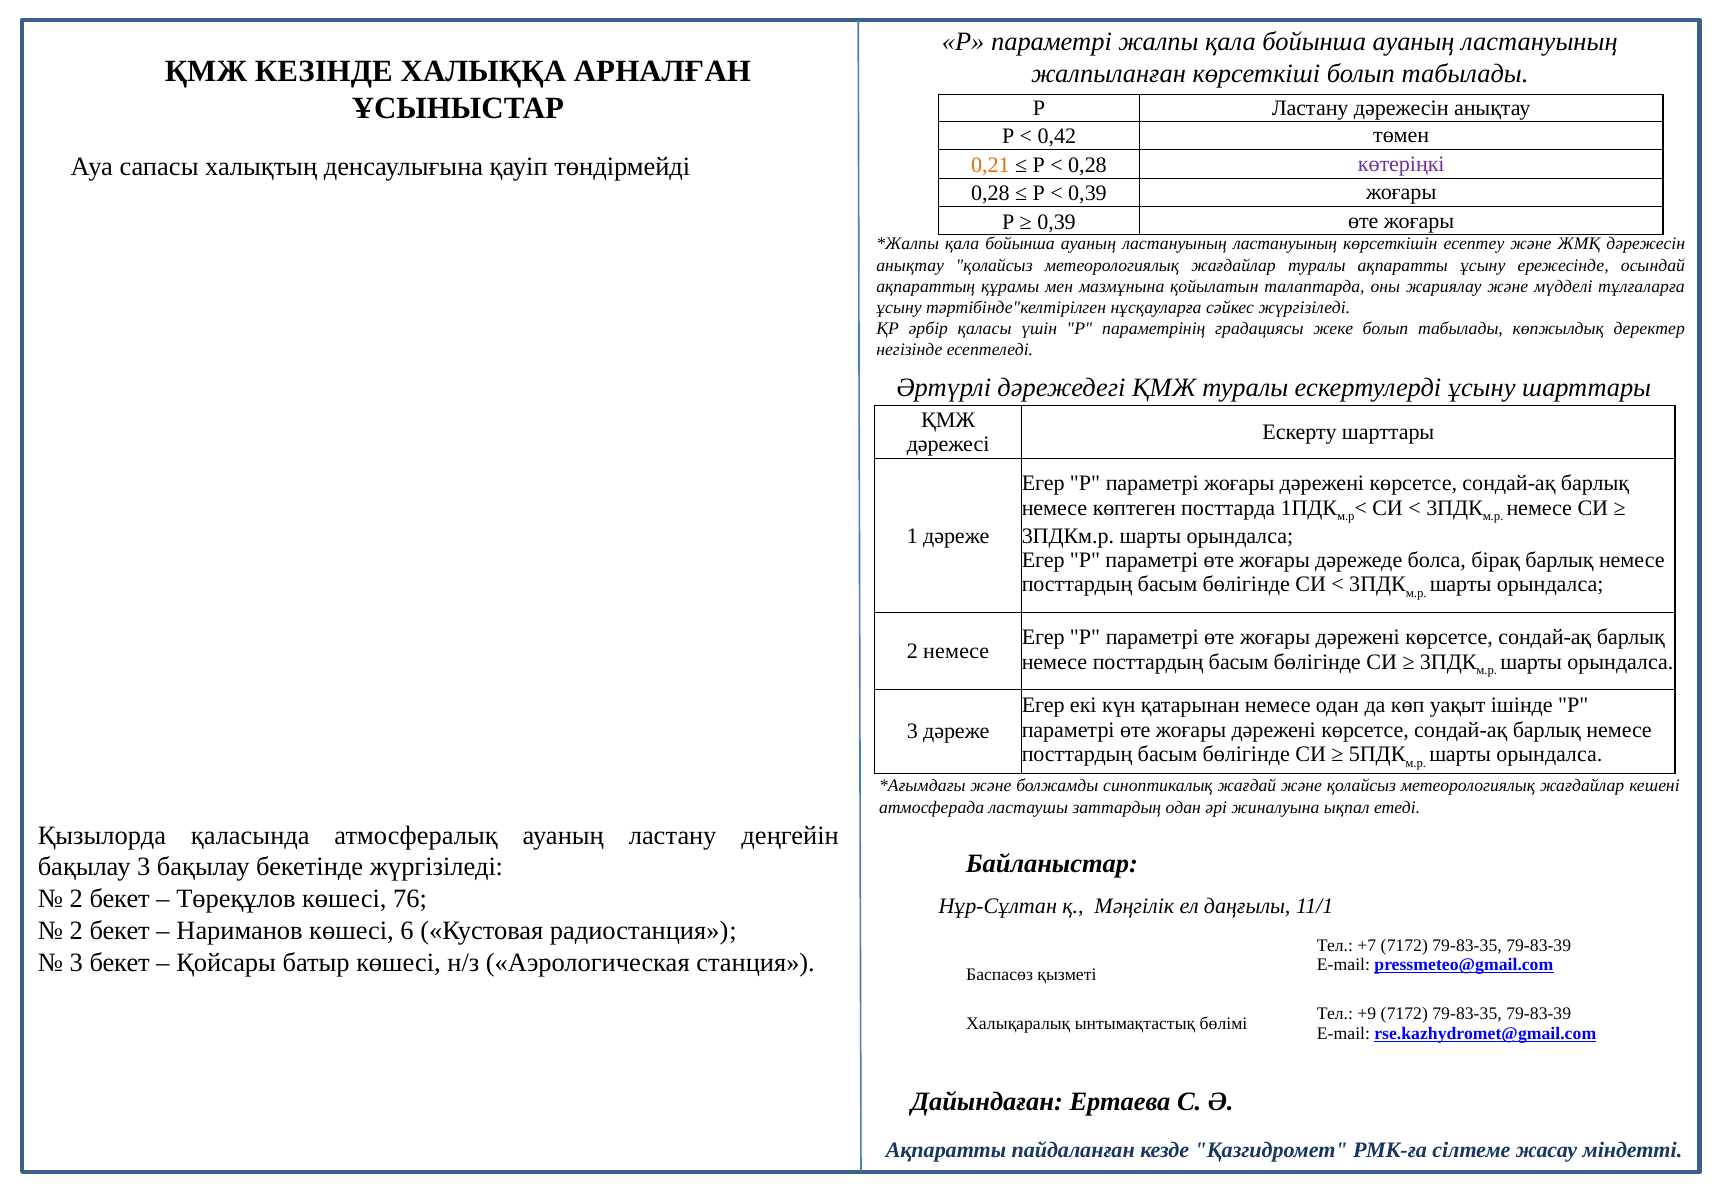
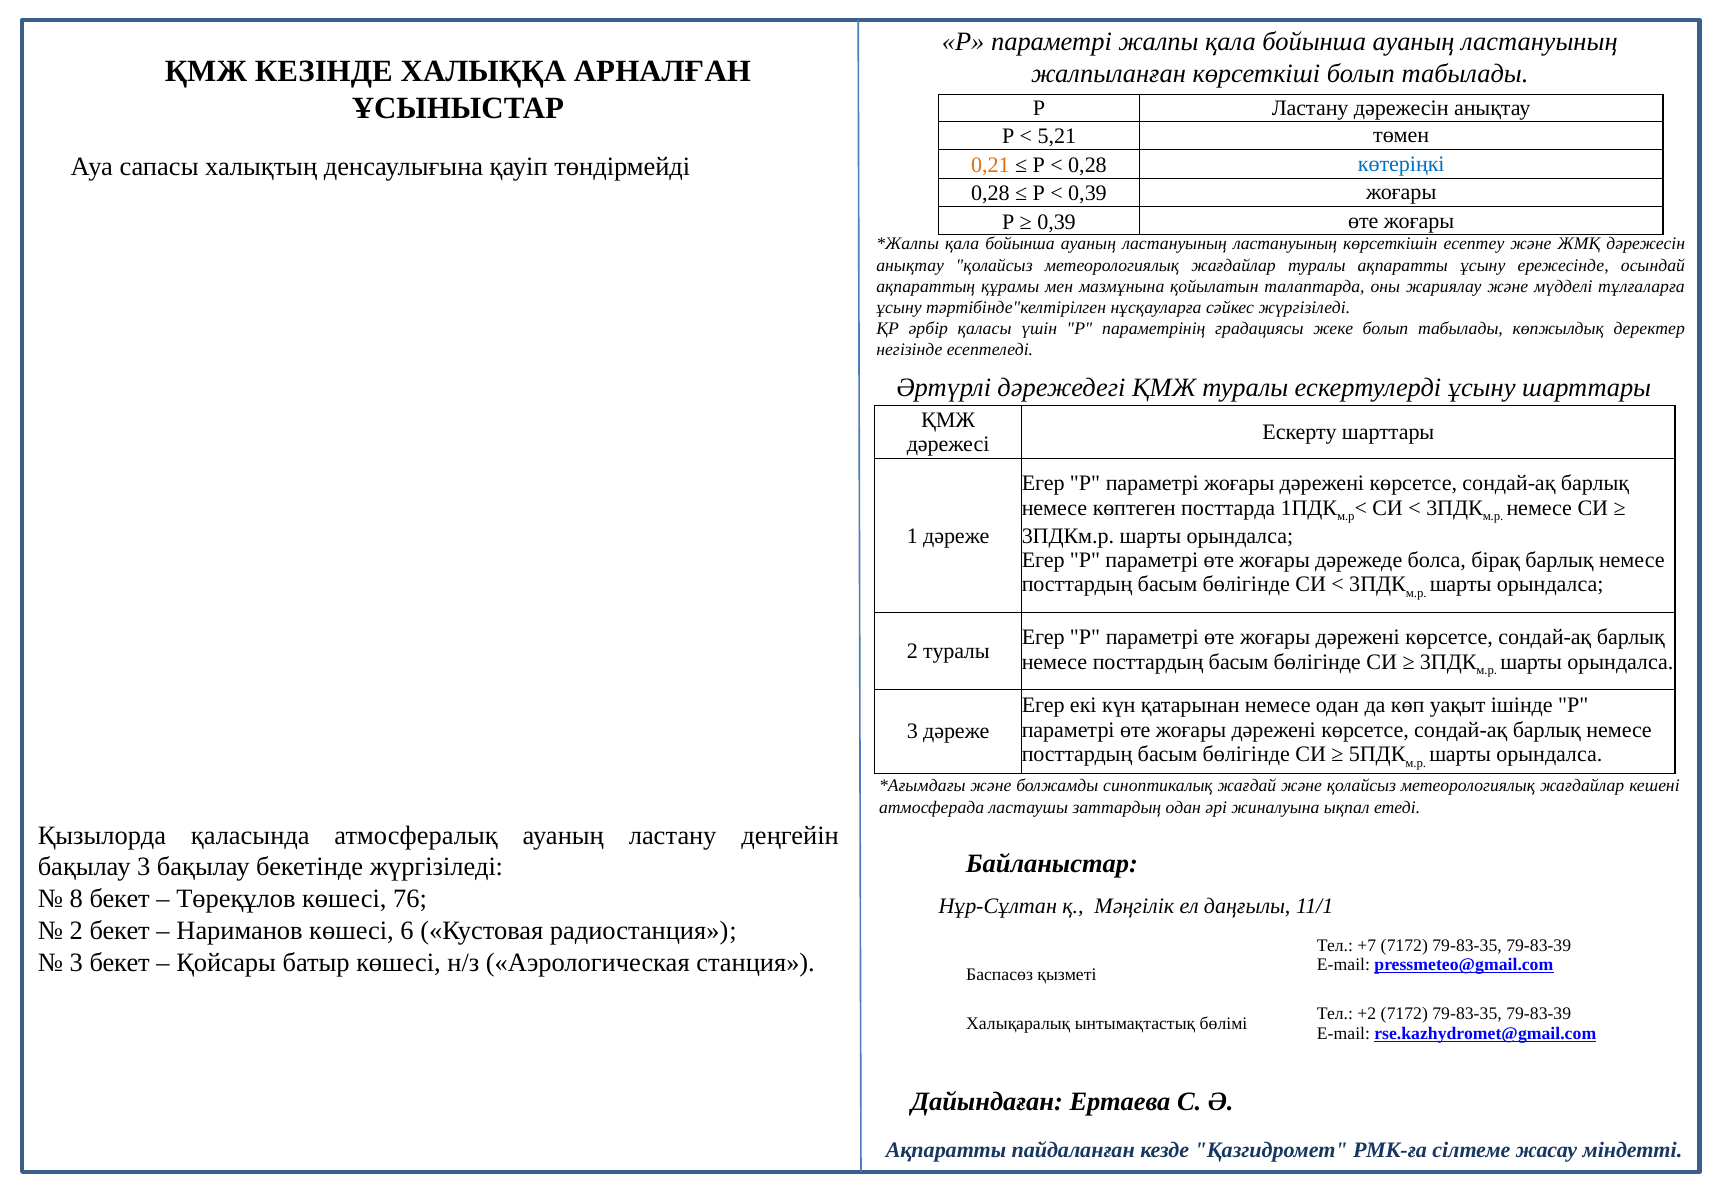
0,42: 0,42 -> 5,21
көтеріңкі colour: purple -> blue
2 немесе: немесе -> туралы
2 at (76, 899): 2 -> 8
+9: +9 -> +2
